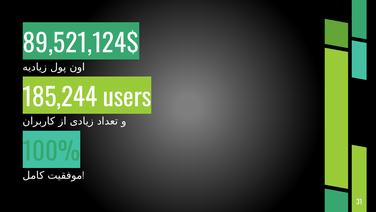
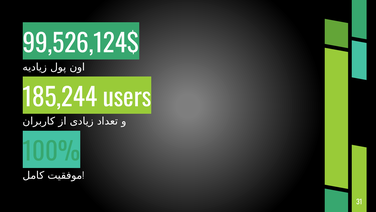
89,521,124$: 89,521,124$ -> 99,526,124$
